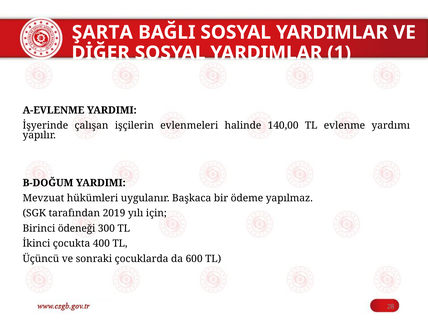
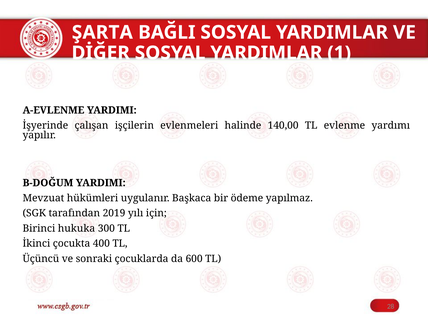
ödeneği: ödeneği -> hukuka
